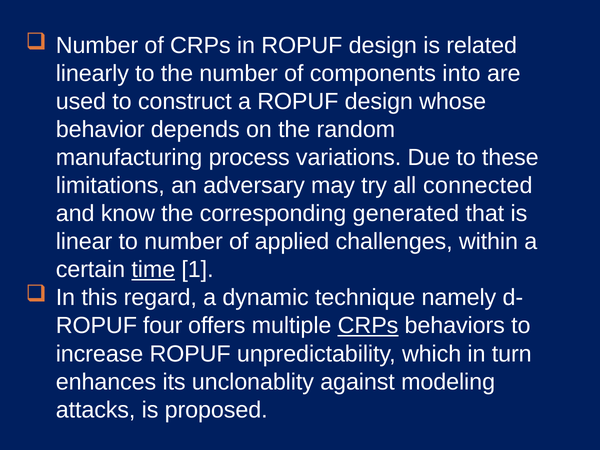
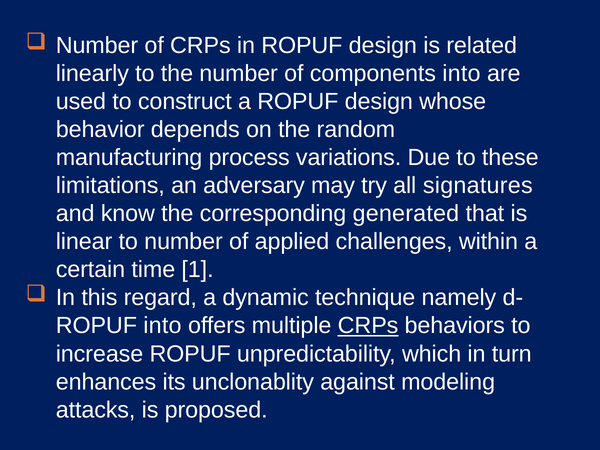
connected: connected -> signatures
time underline: present -> none
ROPUF four: four -> into
